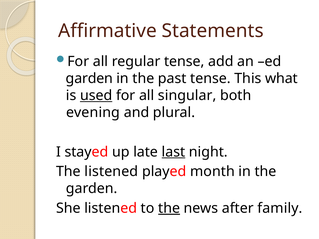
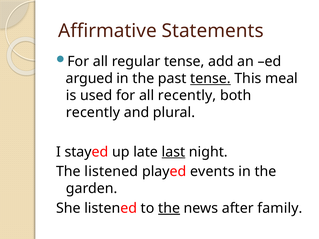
garden at (89, 79): garden -> argued
tense at (210, 79) underline: none -> present
what: what -> meal
used underline: present -> none
all singular: singular -> recently
evening at (93, 113): evening -> recently
month: month -> events
